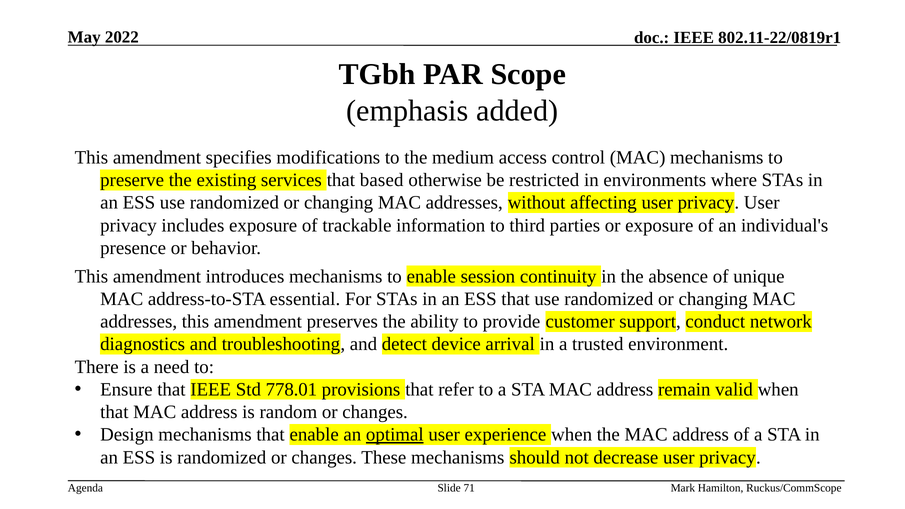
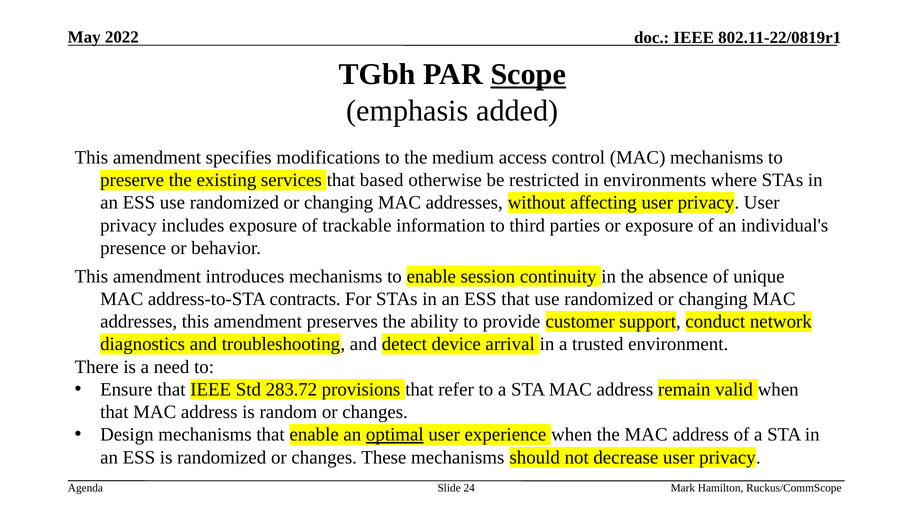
Scope underline: none -> present
essential: essential -> contracts
778.01: 778.01 -> 283.72
71: 71 -> 24
